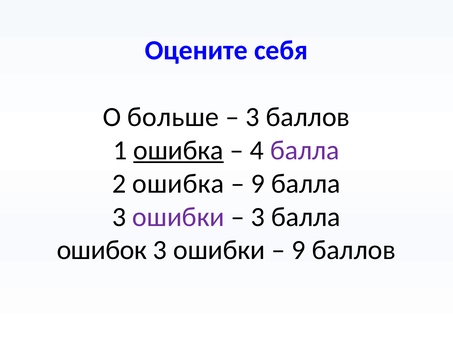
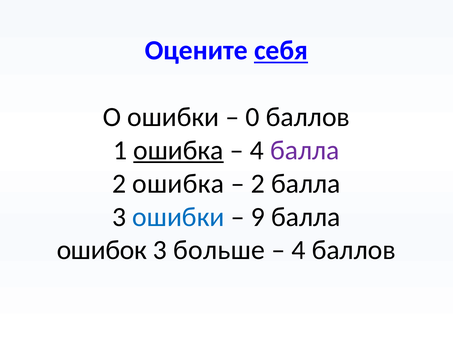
себя underline: none -> present
О больше: больше -> ошибки
3 at (253, 117): 3 -> 0
9 at (258, 183): 9 -> 2
ошибки at (178, 217) colour: purple -> blue
3 at (258, 217): 3 -> 9
ошибки at (219, 250): ошибки -> больше
9 at (298, 250): 9 -> 4
